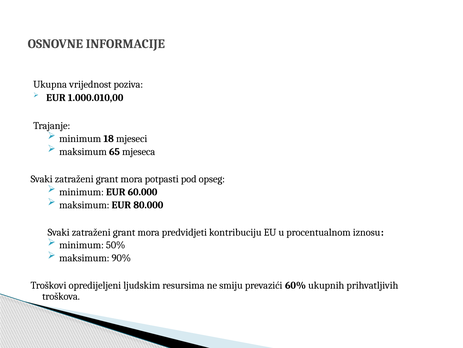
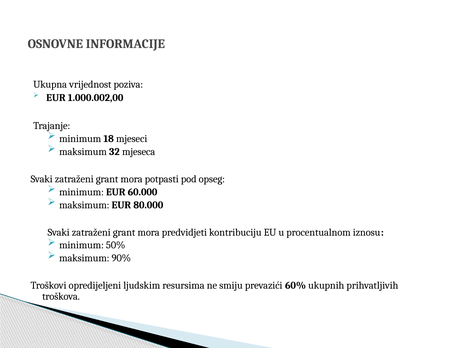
1.000.010,00: 1.000.010,00 -> 1.000.002,00
65: 65 -> 32
